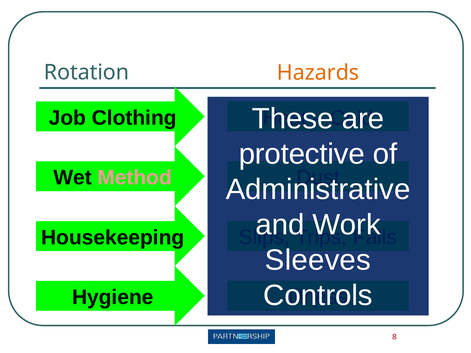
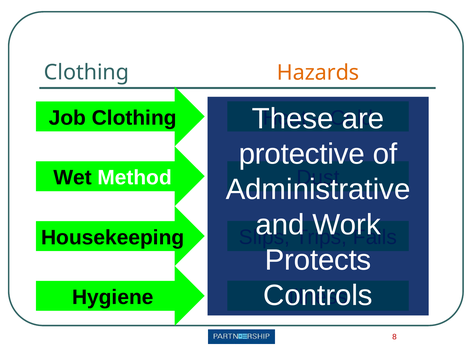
Rotation at (87, 73): Rotation -> Clothing
Method colour: pink -> white
Sleeves: Sleeves -> Protects
